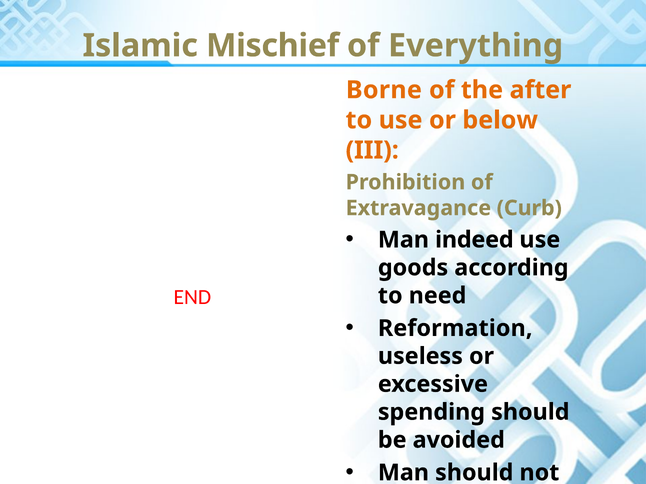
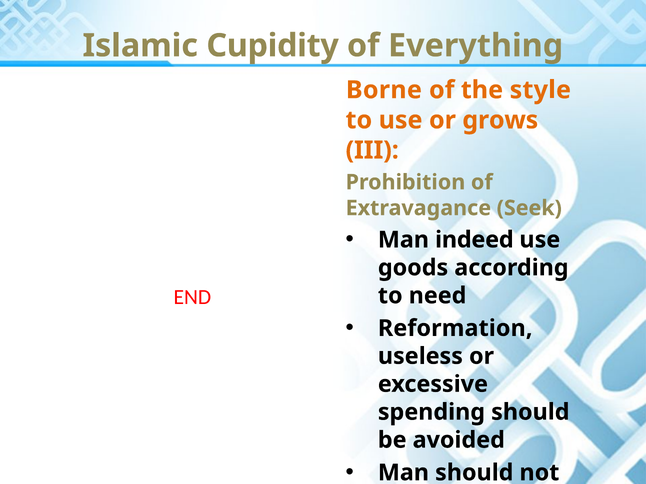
Mischief: Mischief -> Cupidity
after: after -> style
below: below -> grows
Curb: Curb -> Seek
